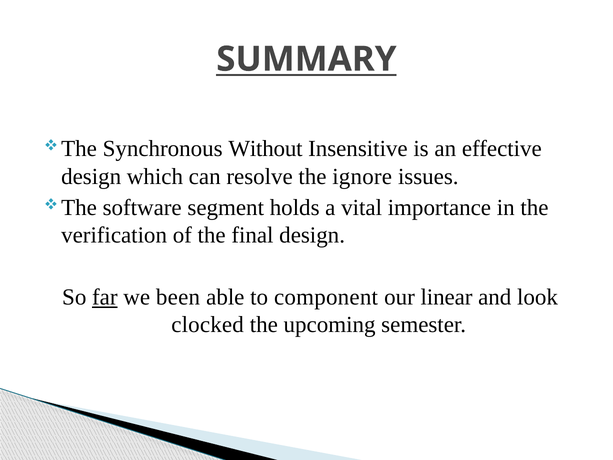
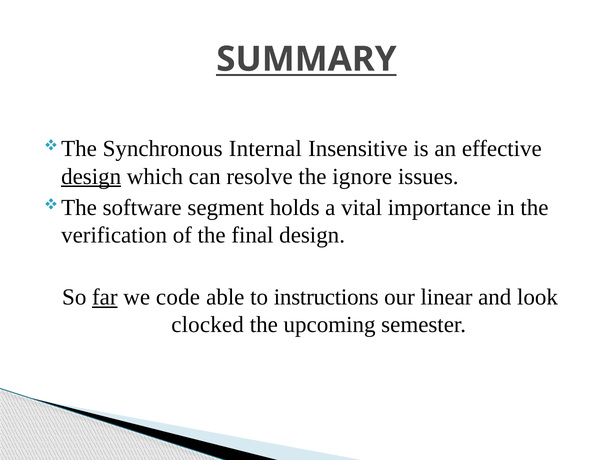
Without: Without -> Internal
design at (91, 176) underline: none -> present
been: been -> code
component: component -> instructions
